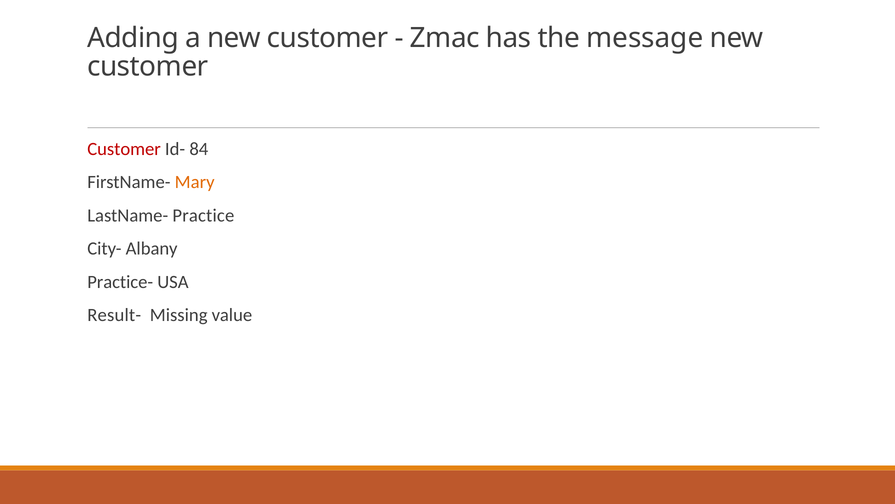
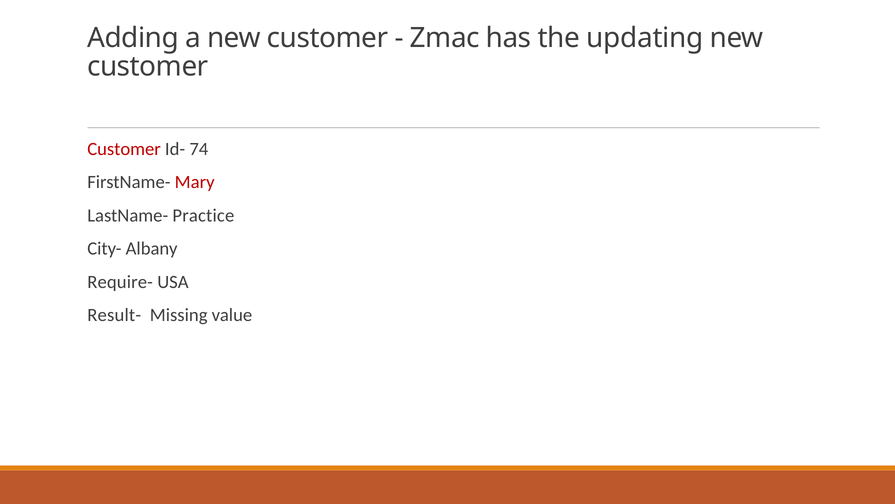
message: message -> updating
84: 84 -> 74
Mary colour: orange -> red
Practice-: Practice- -> Require-
